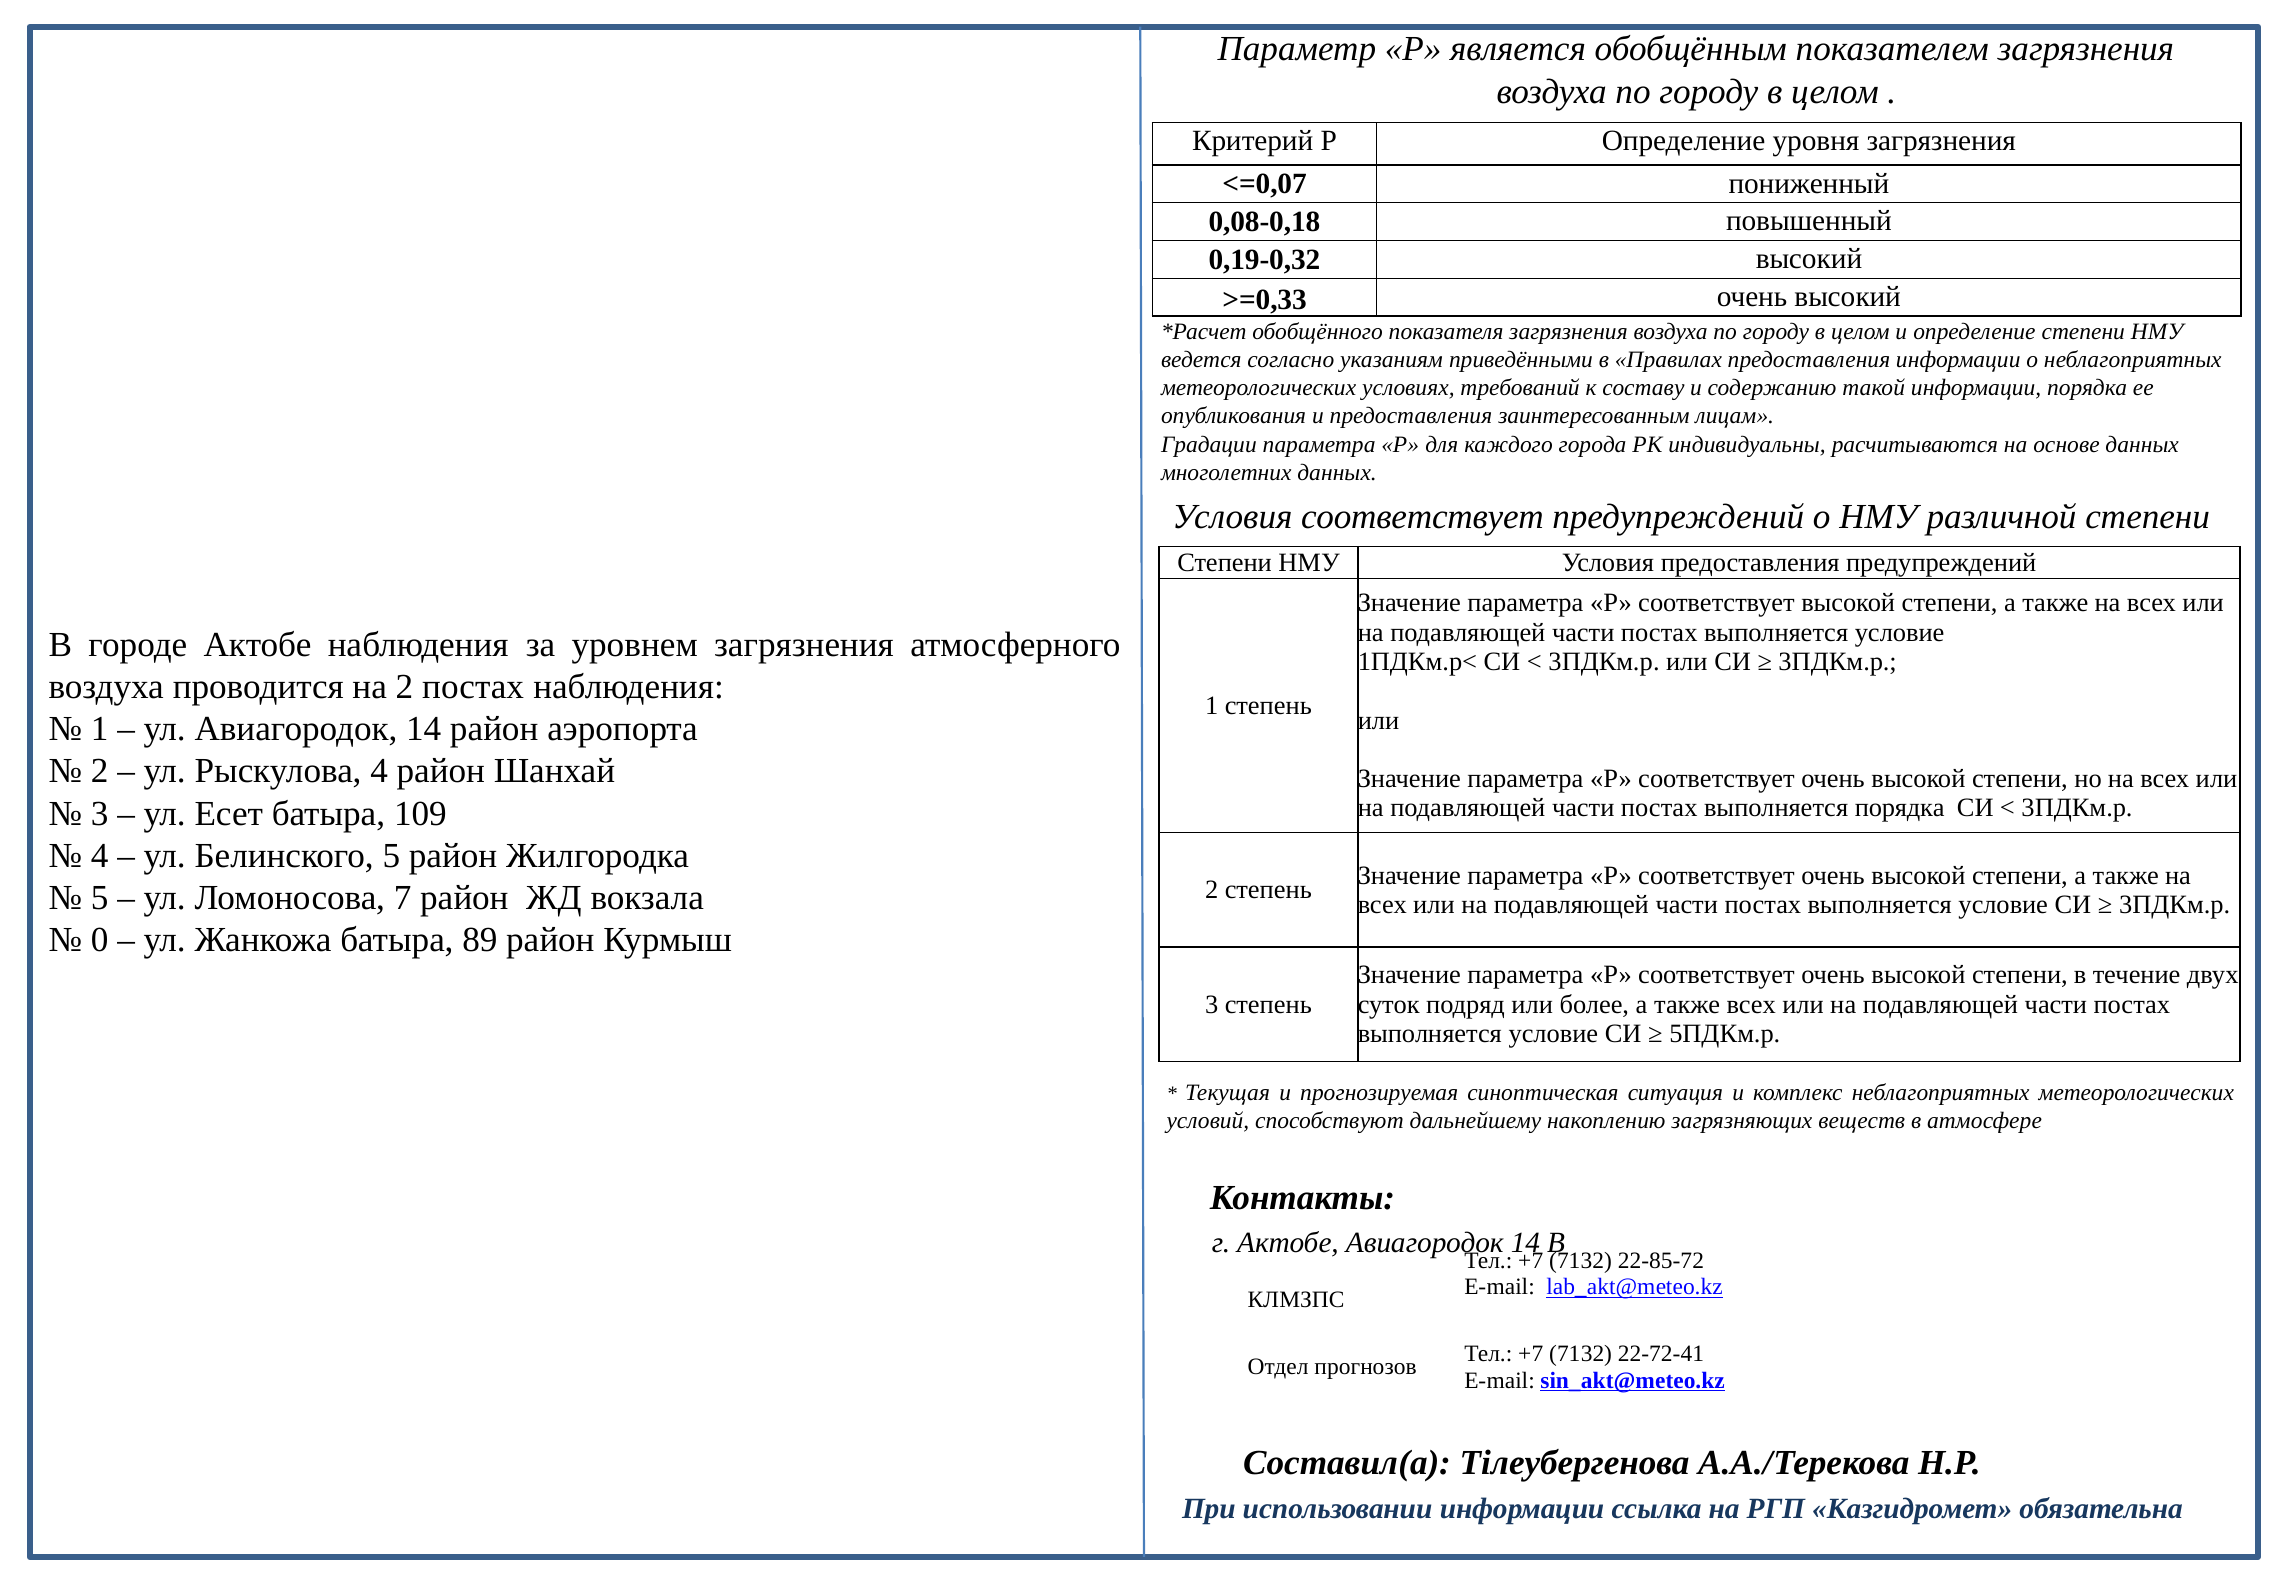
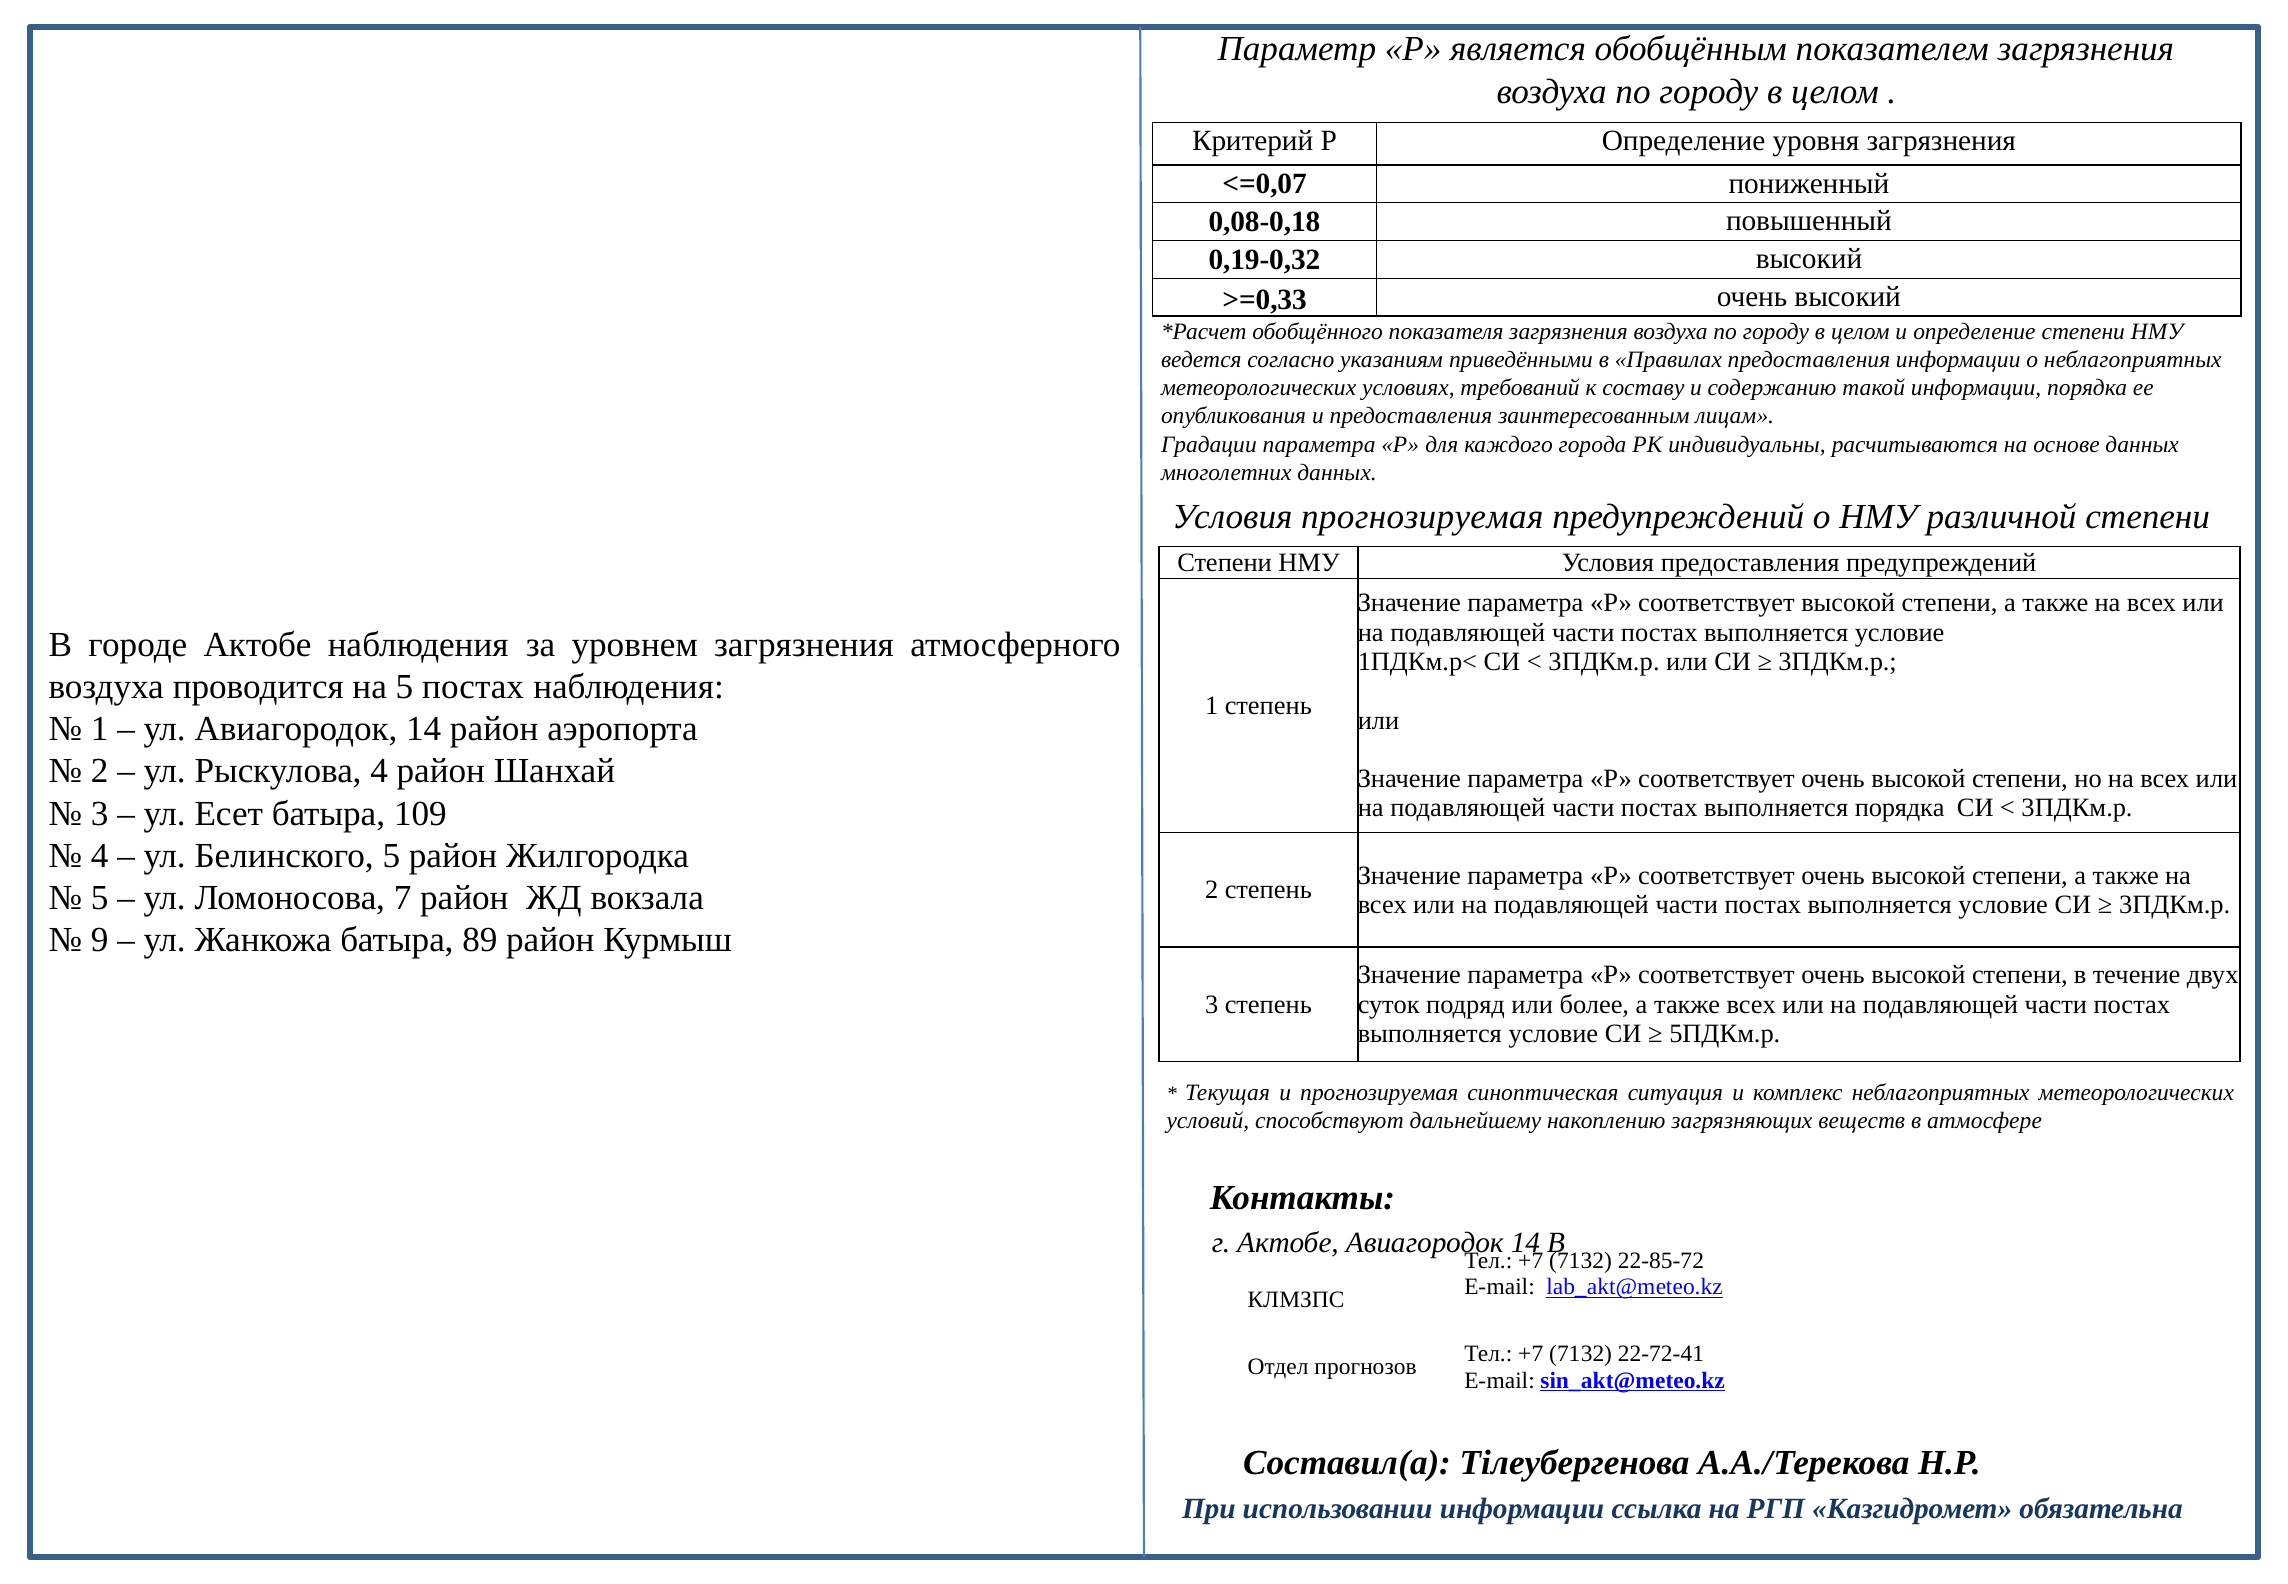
Условия соответствует: соответствует -> прогнозируемая
на 2: 2 -> 5
0: 0 -> 9
